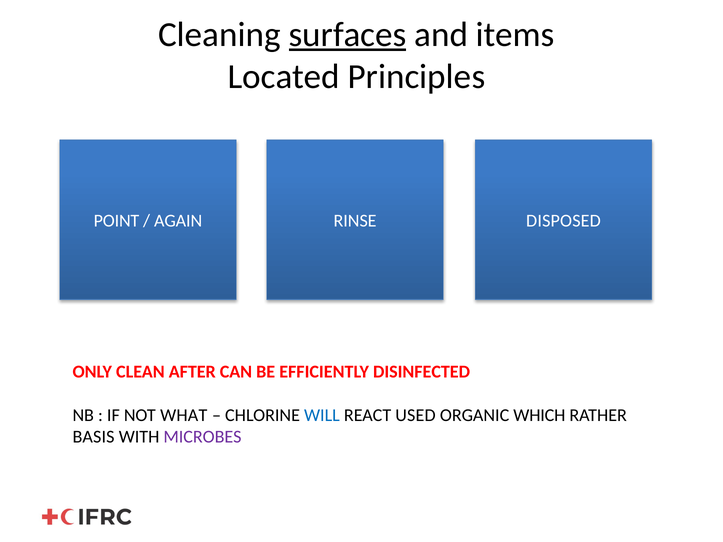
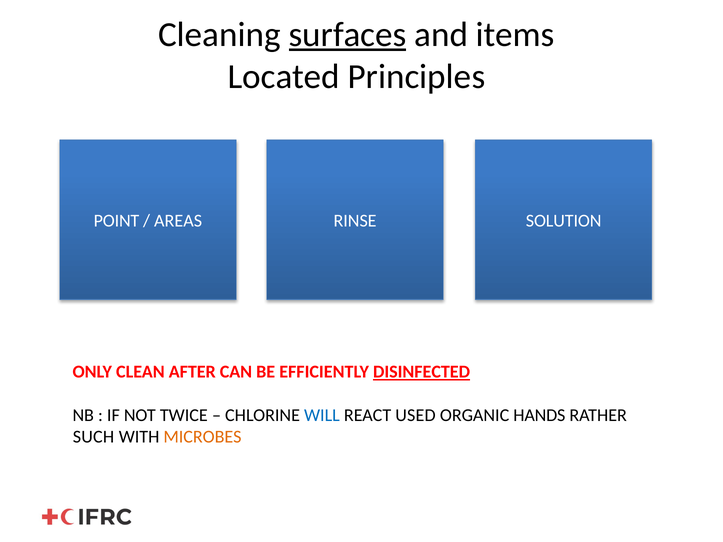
AGAIN: AGAIN -> AREAS
DISPOSED: DISPOSED -> SOLUTION
DISINFECTED underline: none -> present
WHAT: WHAT -> TWICE
WHICH: WHICH -> HANDS
BASIS: BASIS -> SUCH
MICROBES colour: purple -> orange
